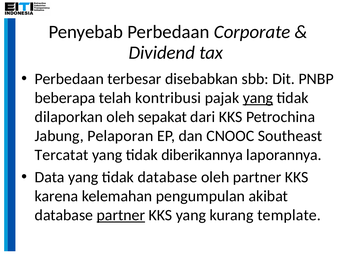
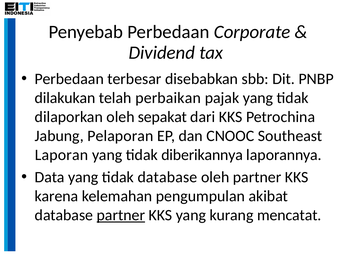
beberapa: beberapa -> dilakukan
kontribusi: kontribusi -> perbaikan
yang at (258, 98) underline: present -> none
Tercatat: Tercatat -> Laporan
template: template -> mencatat
